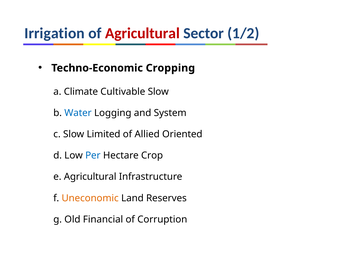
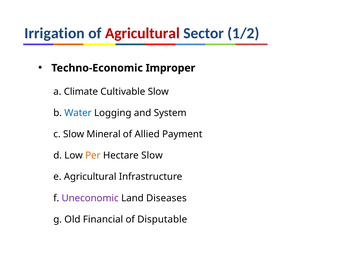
Cropping: Cropping -> Improper
Limited: Limited -> Mineral
Oriented: Oriented -> Payment
Per colour: blue -> orange
Hectare Crop: Crop -> Slow
Uneconomic colour: orange -> purple
Reserves: Reserves -> Diseases
Corruption: Corruption -> Disputable
